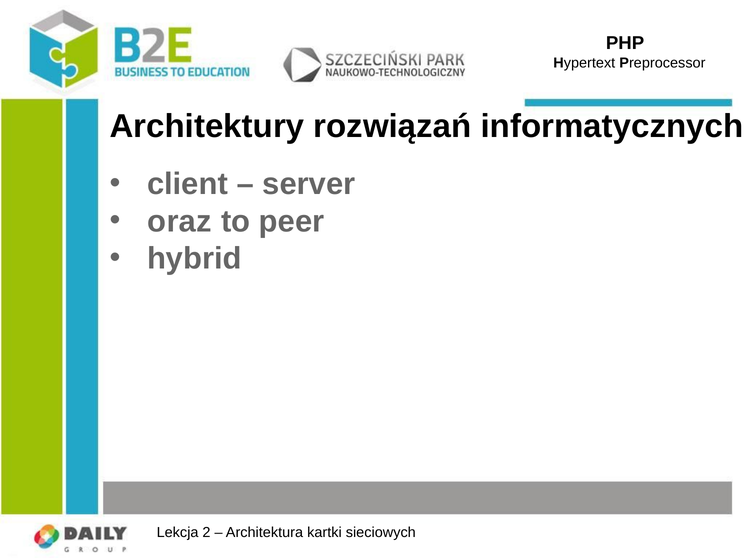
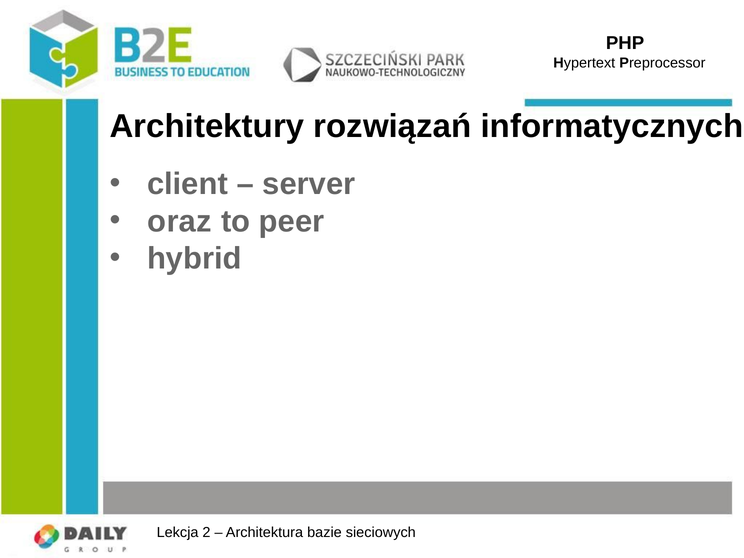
kartki: kartki -> bazie
